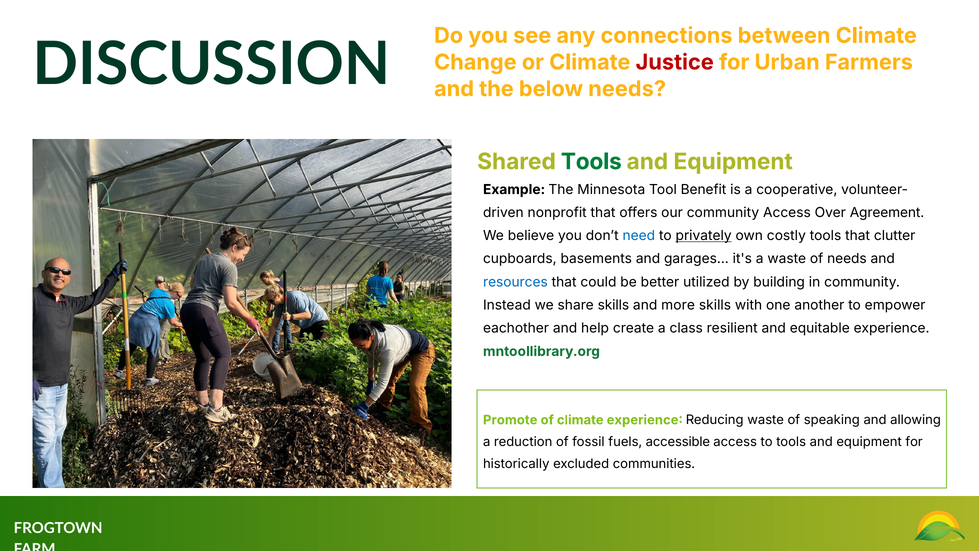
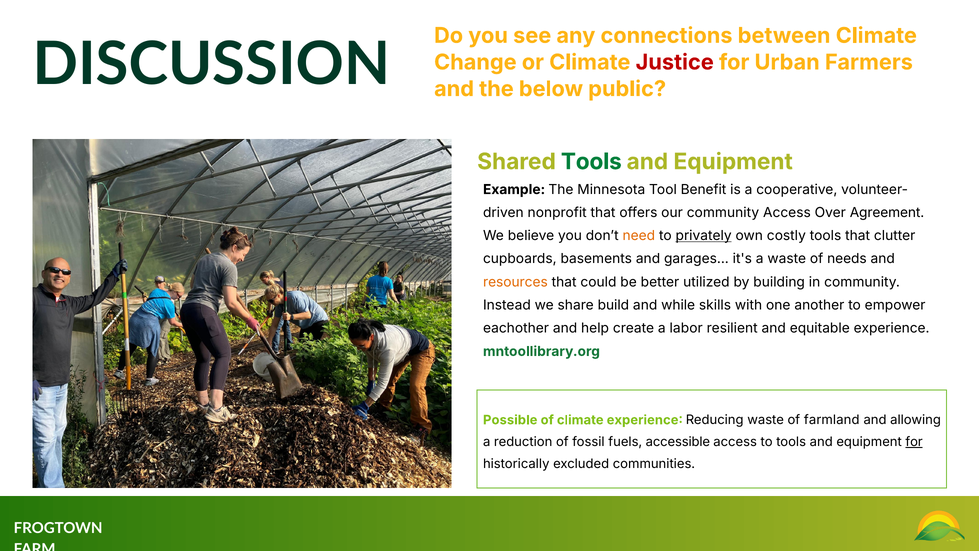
below needs: needs -> public
need colour: blue -> orange
resources colour: blue -> orange
share skills: skills -> build
more: more -> while
class: class -> labor
Promote: Promote -> Possible
speaking: speaking -> farmland
for at (914, 442) underline: none -> present
